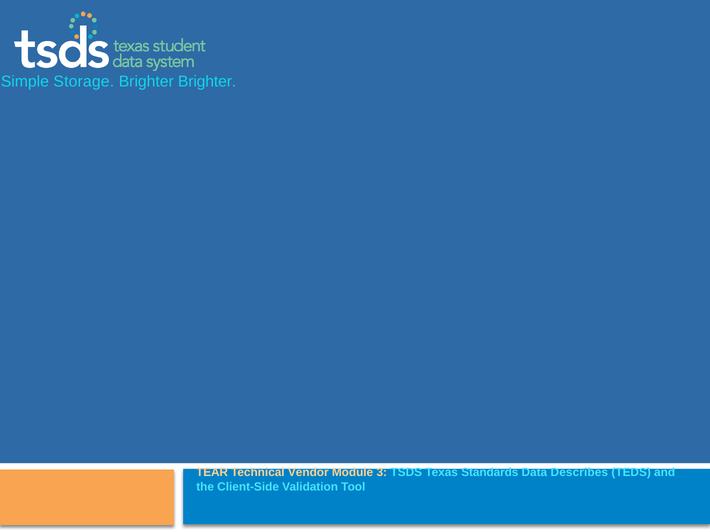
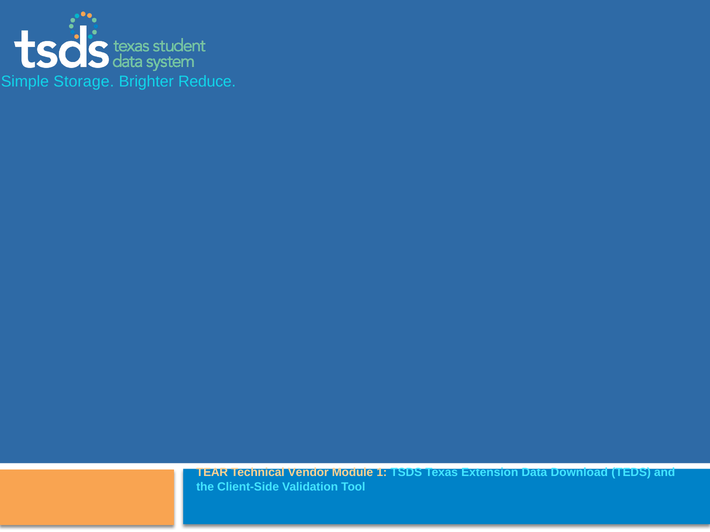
Brighter Brighter: Brighter -> Reduce
3: 3 -> 1
Standards: Standards -> Extension
Describes: Describes -> Download
